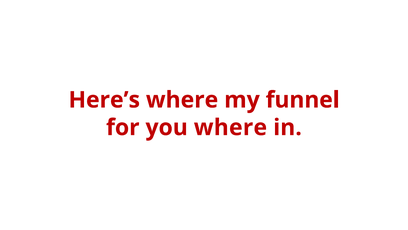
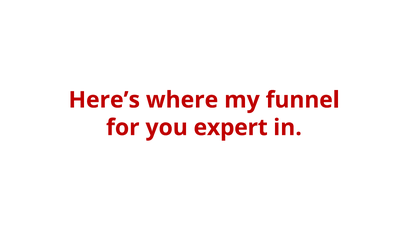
you where: where -> expert
